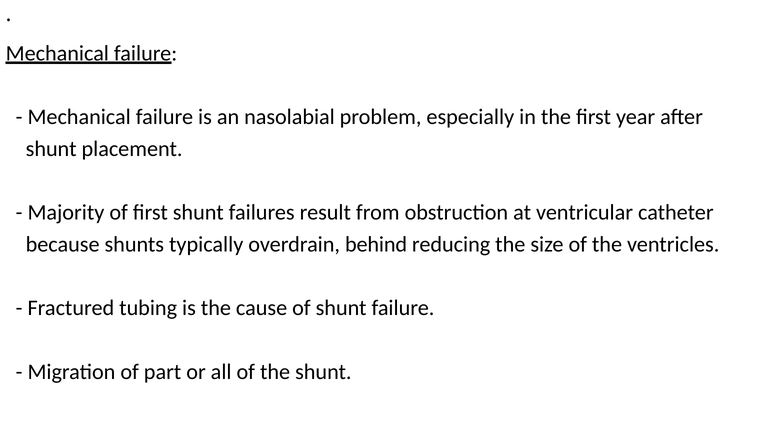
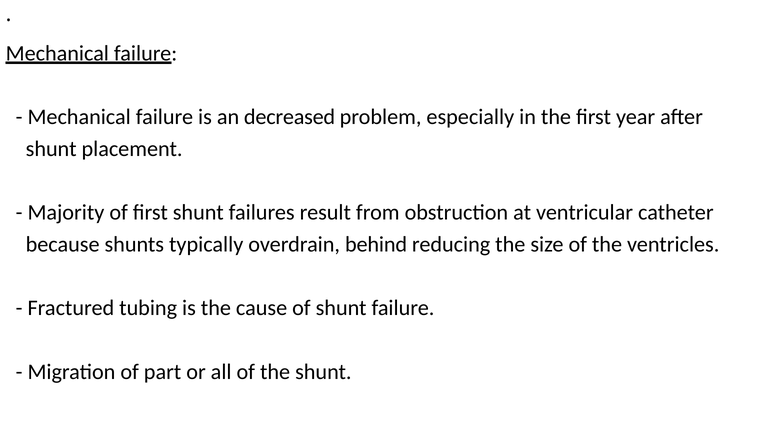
nasolabial: nasolabial -> decreased
